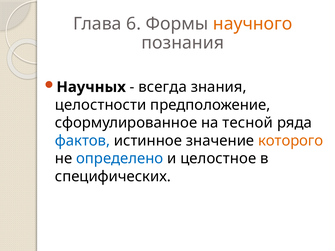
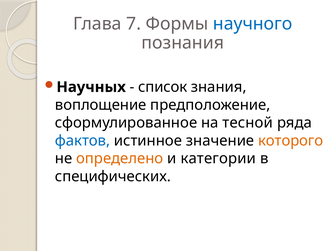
6: 6 -> 7
научного colour: orange -> blue
всегда: всегда -> список
целостности: целостности -> воплощение
определено colour: blue -> orange
целостное: целостное -> категории
